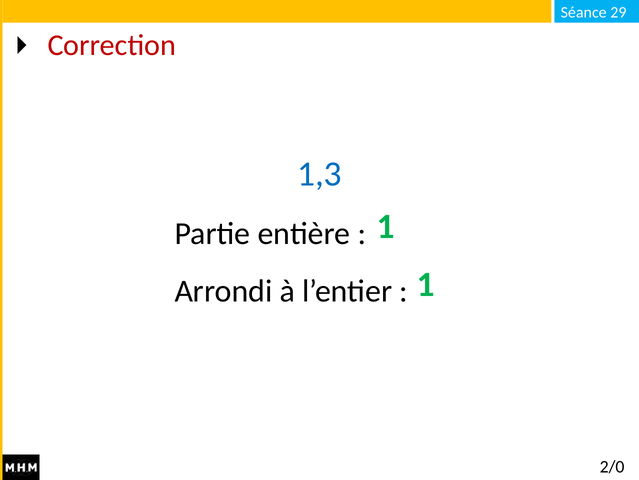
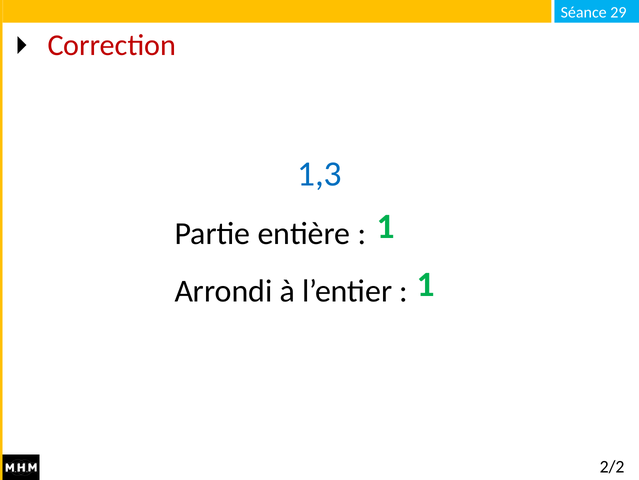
2/0: 2/0 -> 2/2
